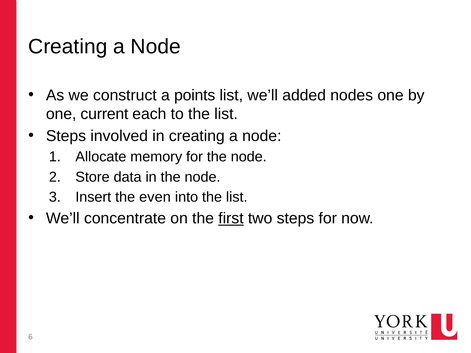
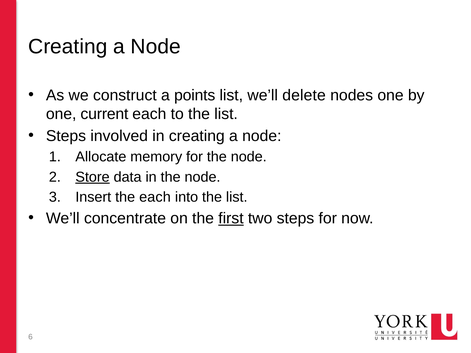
added: added -> delete
Store underline: none -> present
the even: even -> each
